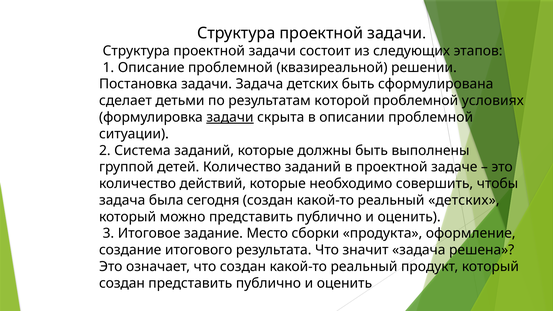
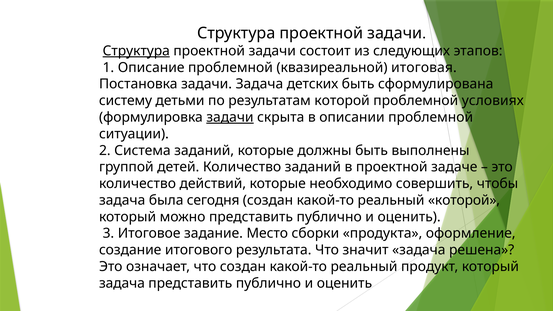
Структура at (136, 51) underline: none -> present
решении: решении -> итоговая
сделает: сделает -> систему
реальный детских: детских -> которой
создан at (122, 283): создан -> задача
